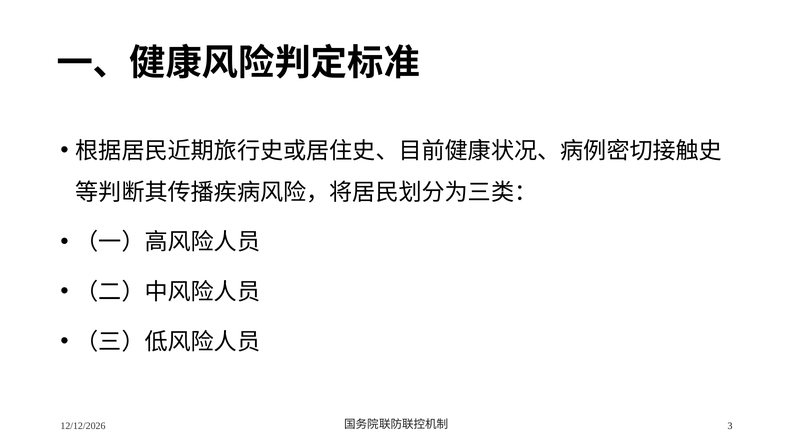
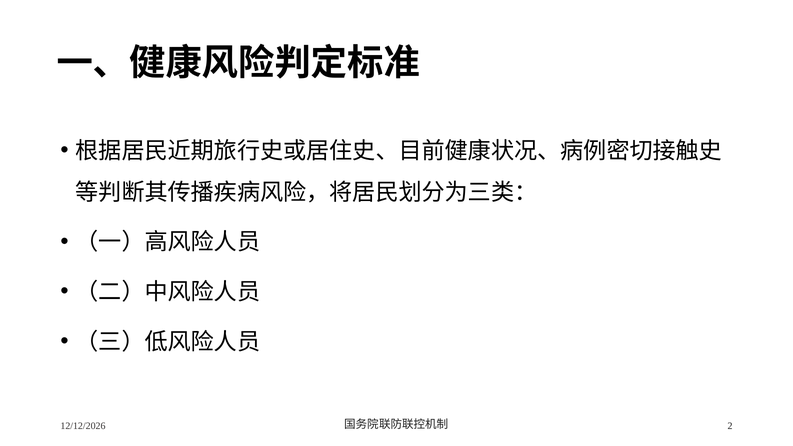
3: 3 -> 2
